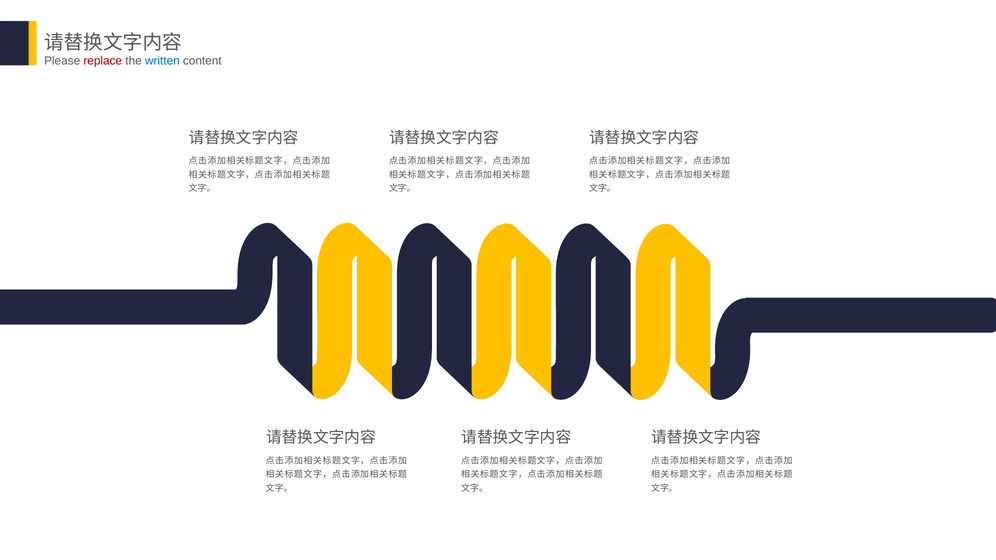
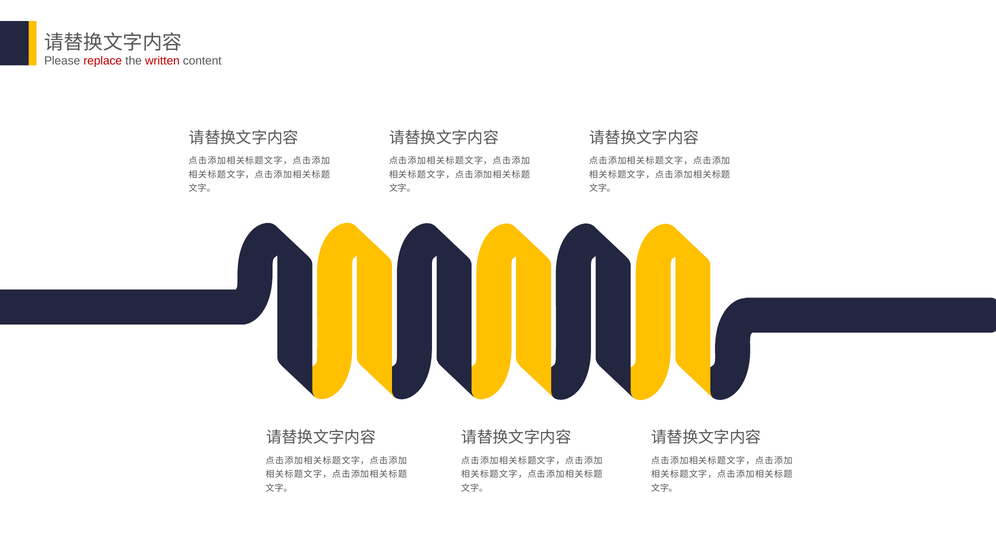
written colour: blue -> red
